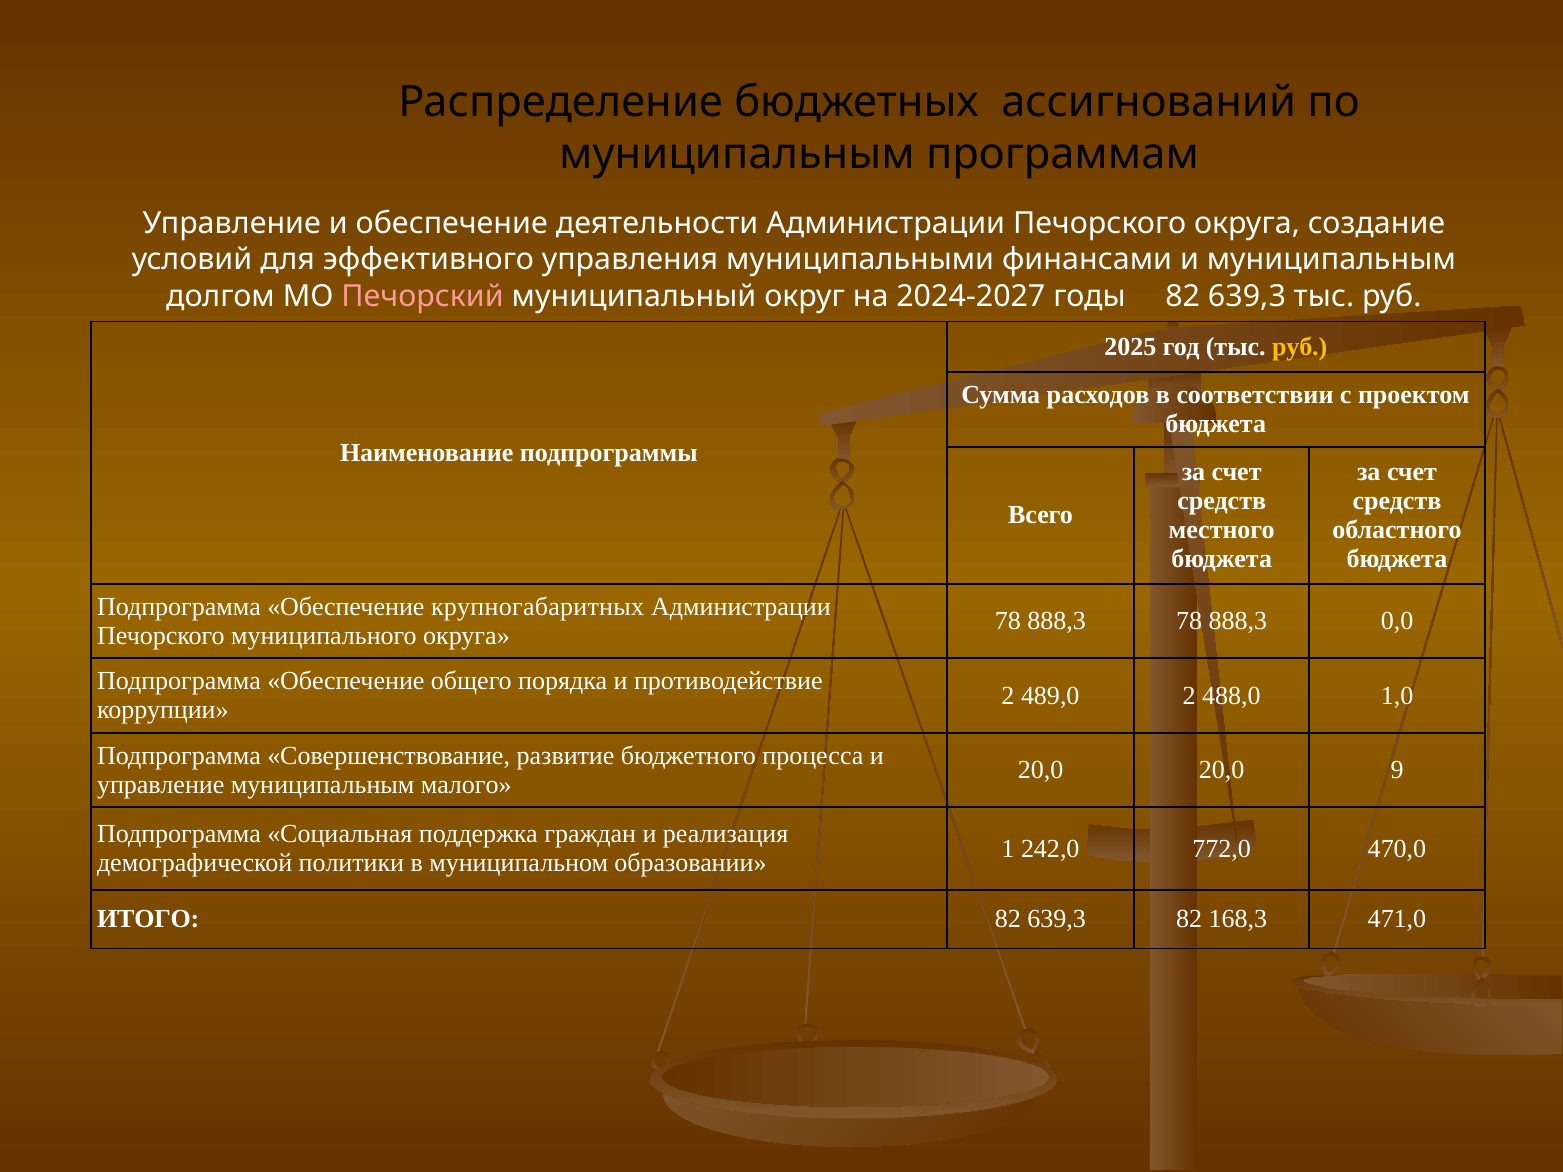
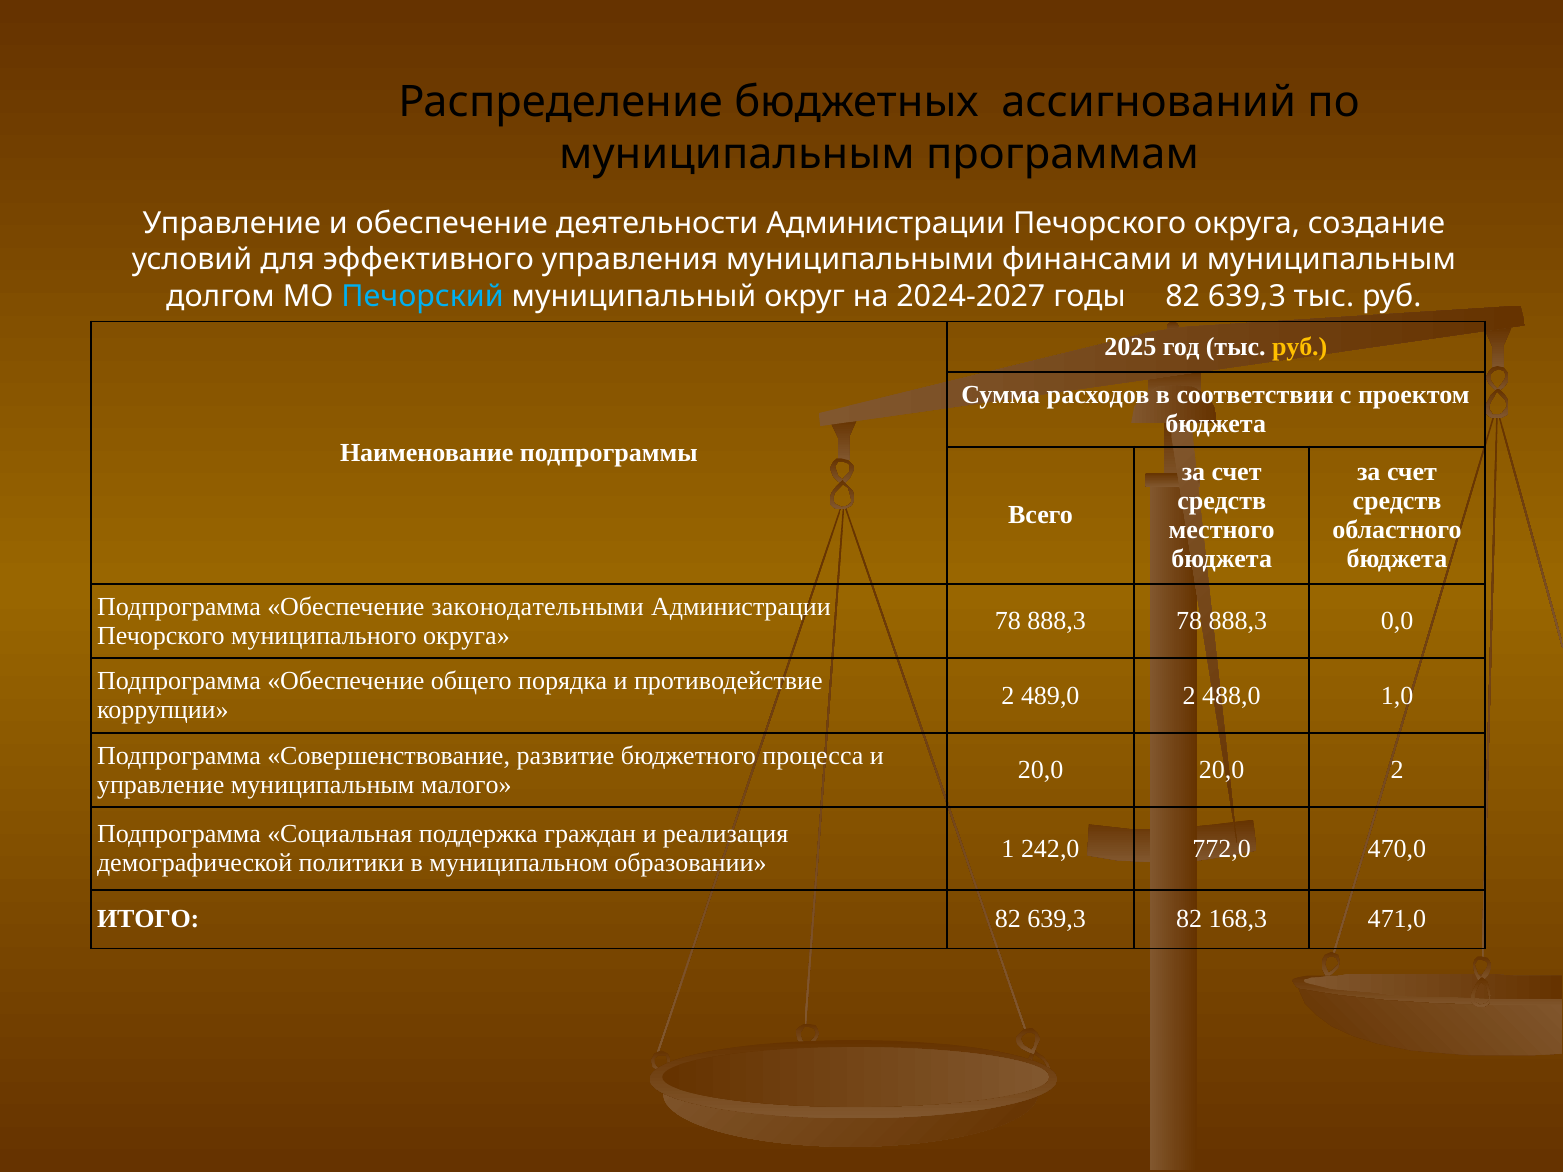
Печорский colour: pink -> light blue
крупногабаритных: крупногабаритных -> законодательными
20,0 9: 9 -> 2
